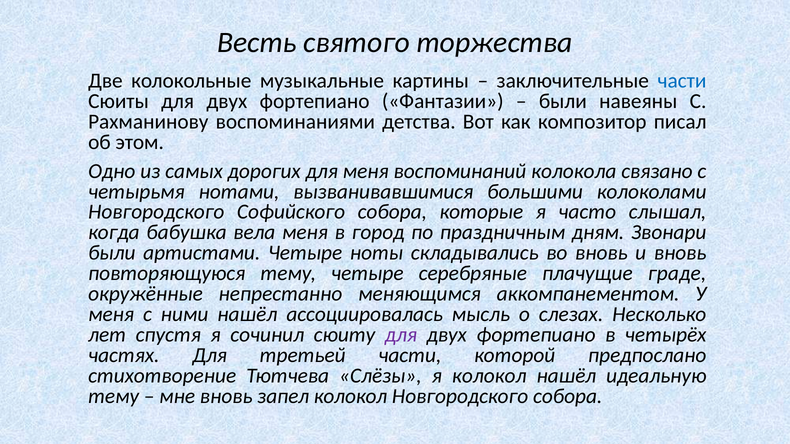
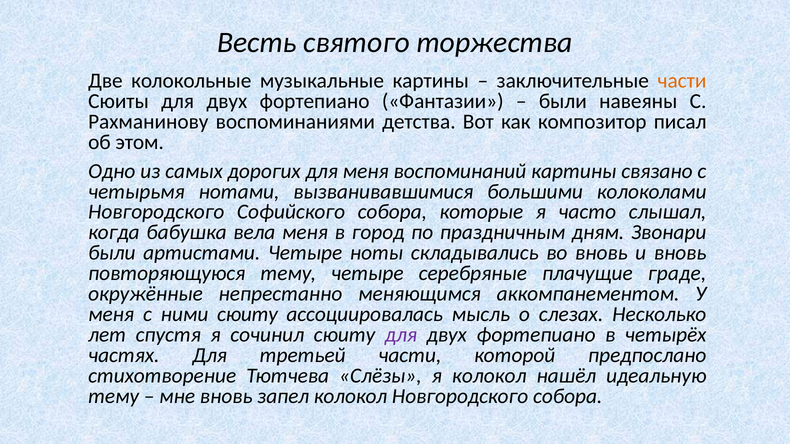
части at (682, 81) colour: blue -> orange
воспоминаний колокола: колокола -> картины
ними нашёл: нашёл -> сюиту
